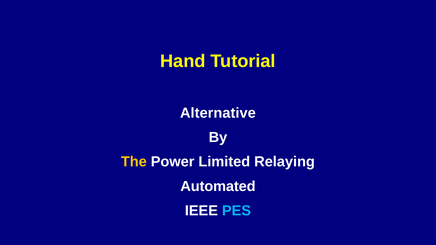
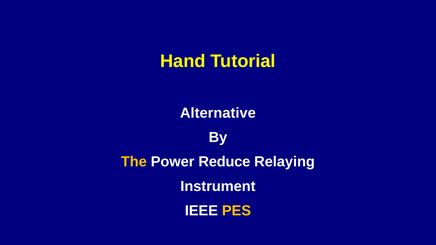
Limited: Limited -> Reduce
Automated: Automated -> Instrument
PES colour: light blue -> yellow
